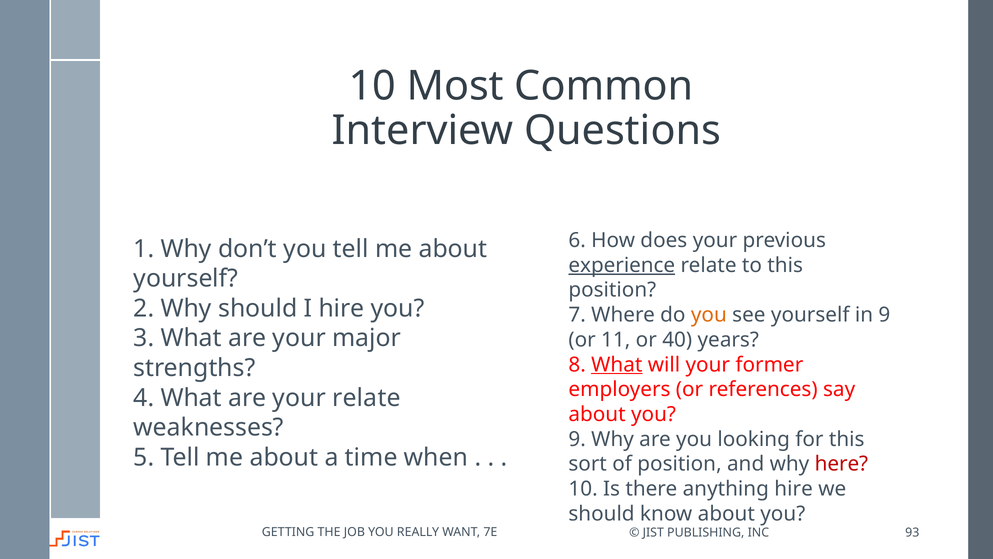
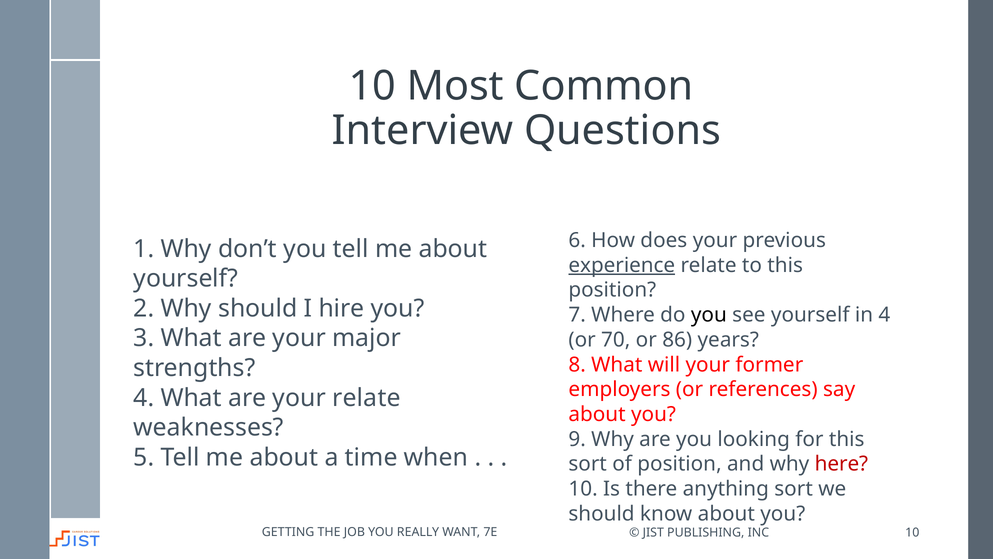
you at (709, 315) colour: orange -> black
in 9: 9 -> 4
11: 11 -> 70
40: 40 -> 86
What at (617, 364) underline: present -> none
anything hire: hire -> sort
INC 93: 93 -> 10
